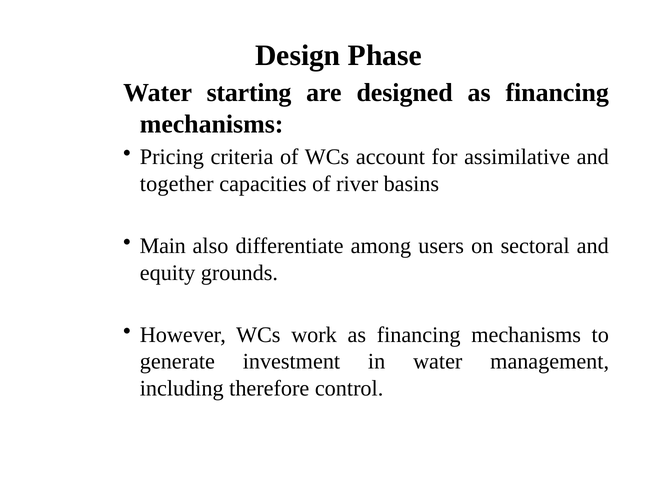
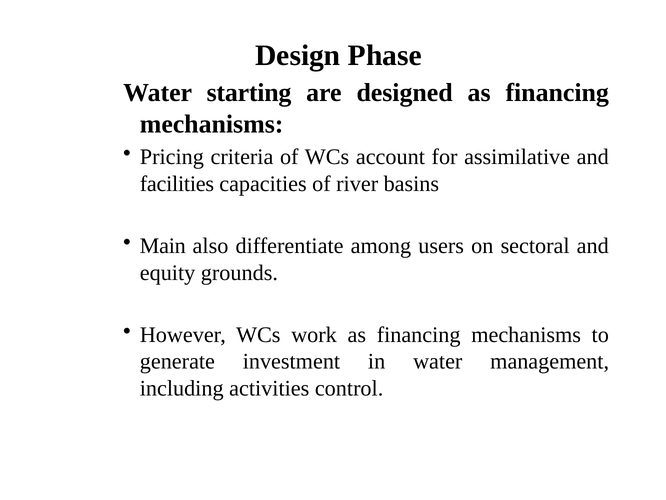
together: together -> facilities
therefore: therefore -> activities
